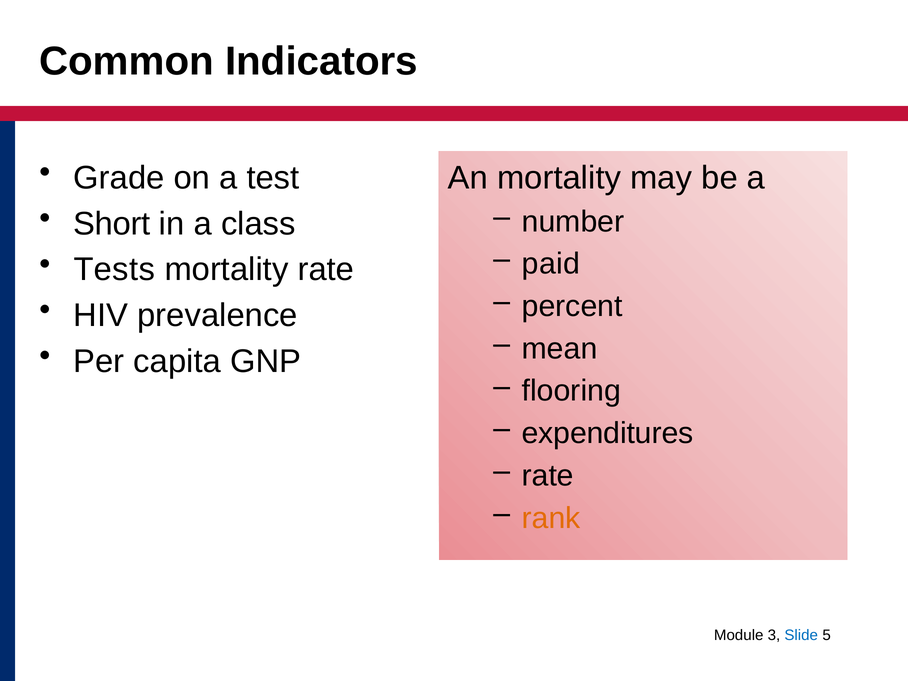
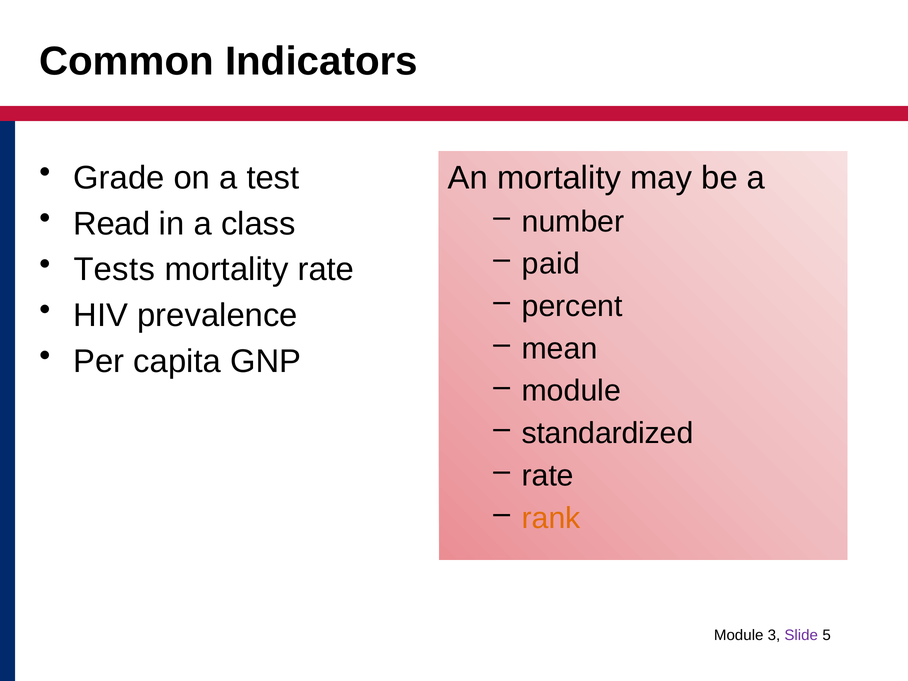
Short: Short -> Read
flooring at (571, 391): flooring -> module
expenditures: expenditures -> standardized
Slide colour: blue -> purple
